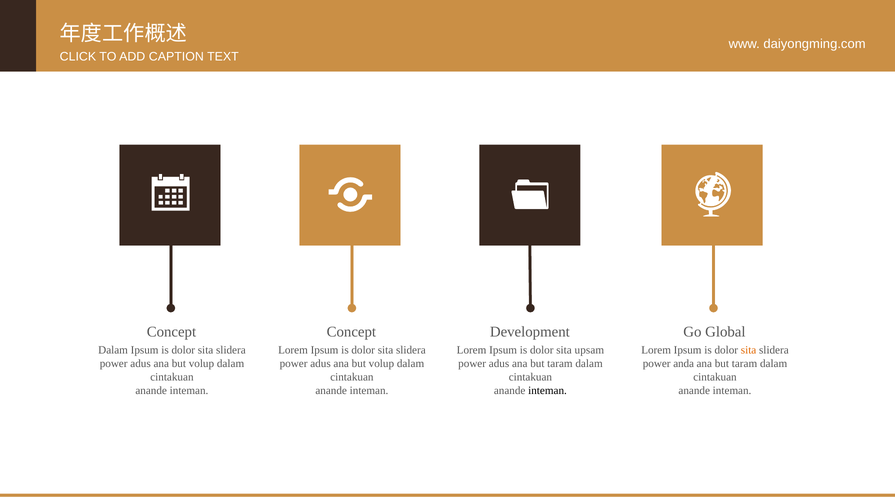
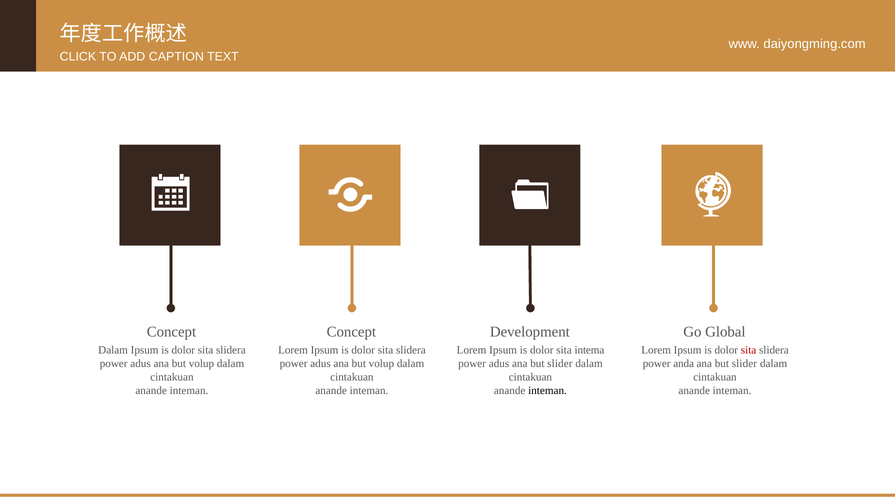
upsam: upsam -> intema
sita at (749, 350) colour: orange -> red
adus ana but taram: taram -> slider
taram at (744, 364): taram -> slider
